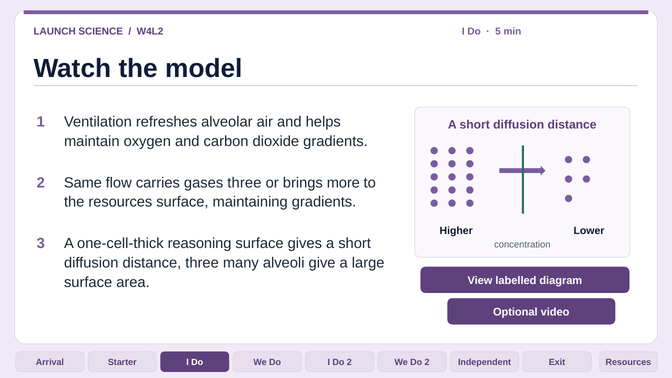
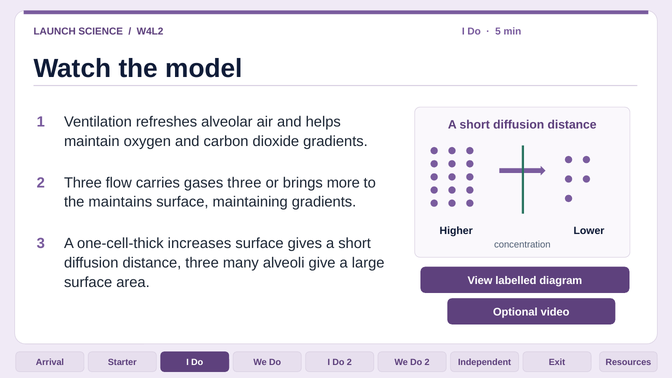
2 Same: Same -> Three
the resources: resources -> maintains
reasoning: reasoning -> increases
